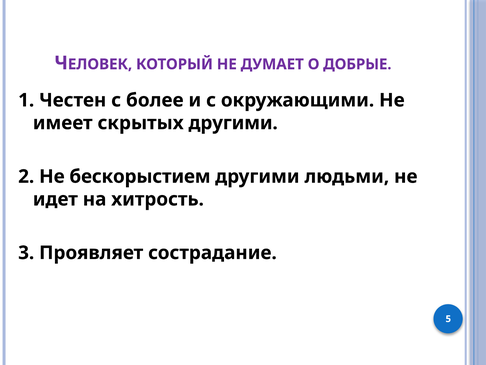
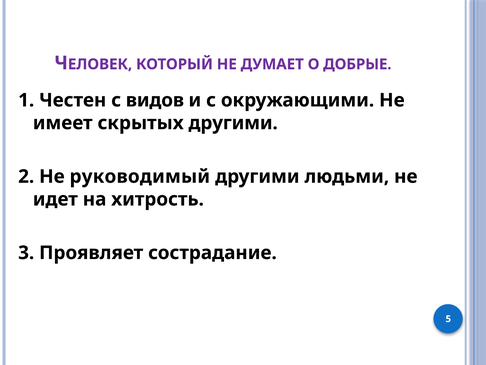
более: более -> видов
бескорыстием: бескорыстием -> руководимый
